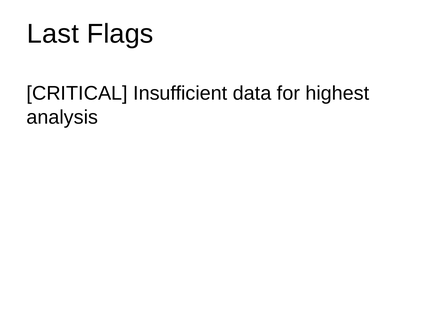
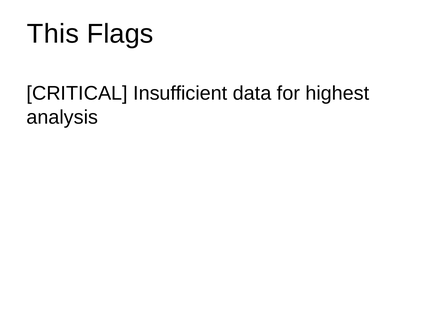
Last: Last -> This
